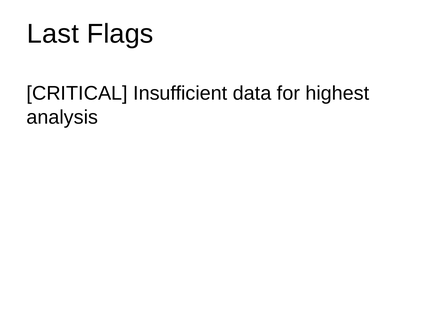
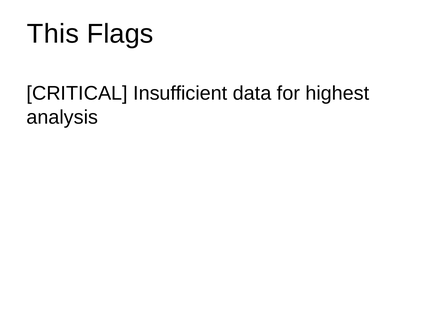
Last: Last -> This
